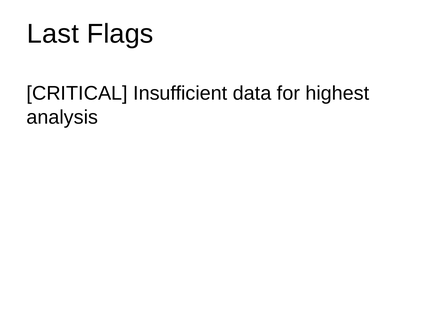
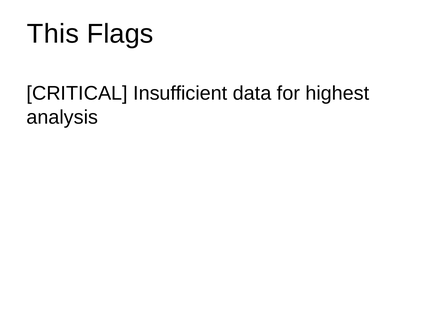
Last: Last -> This
